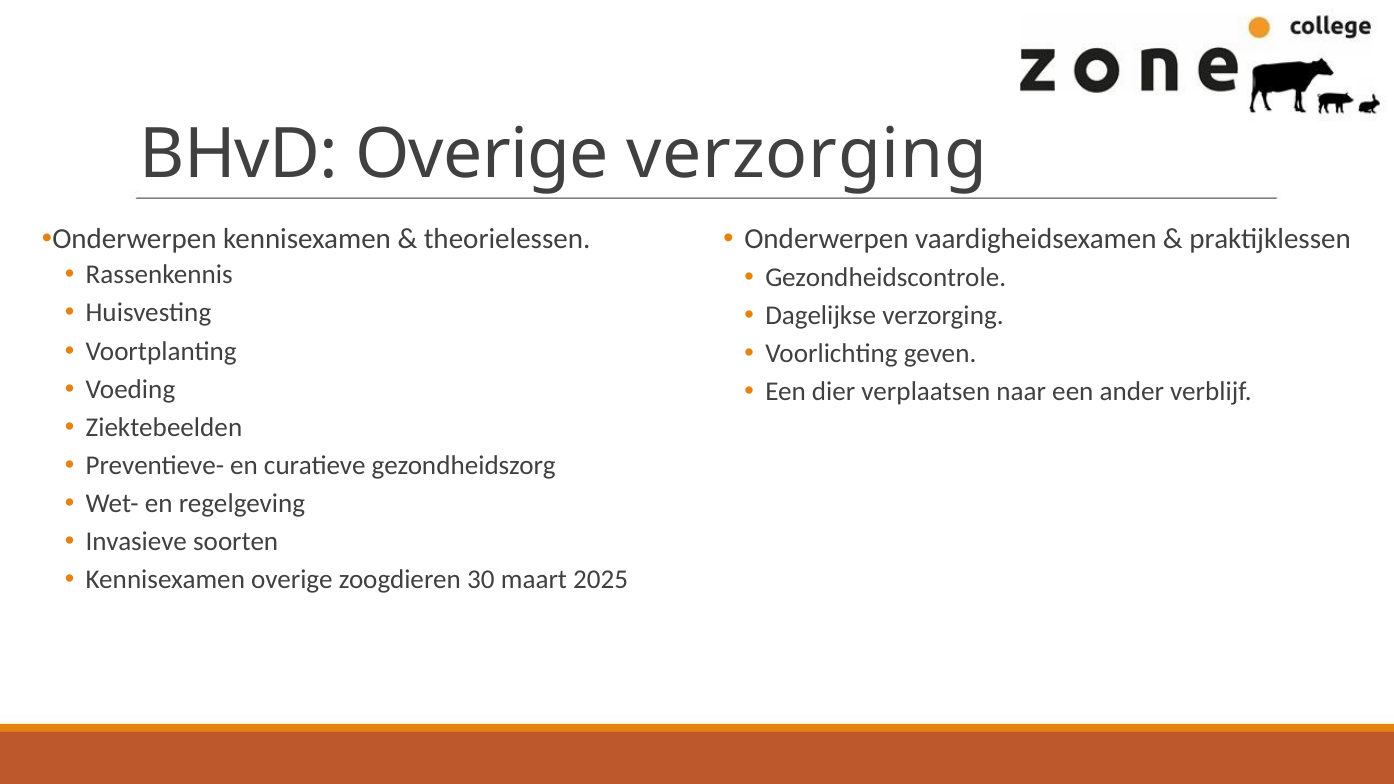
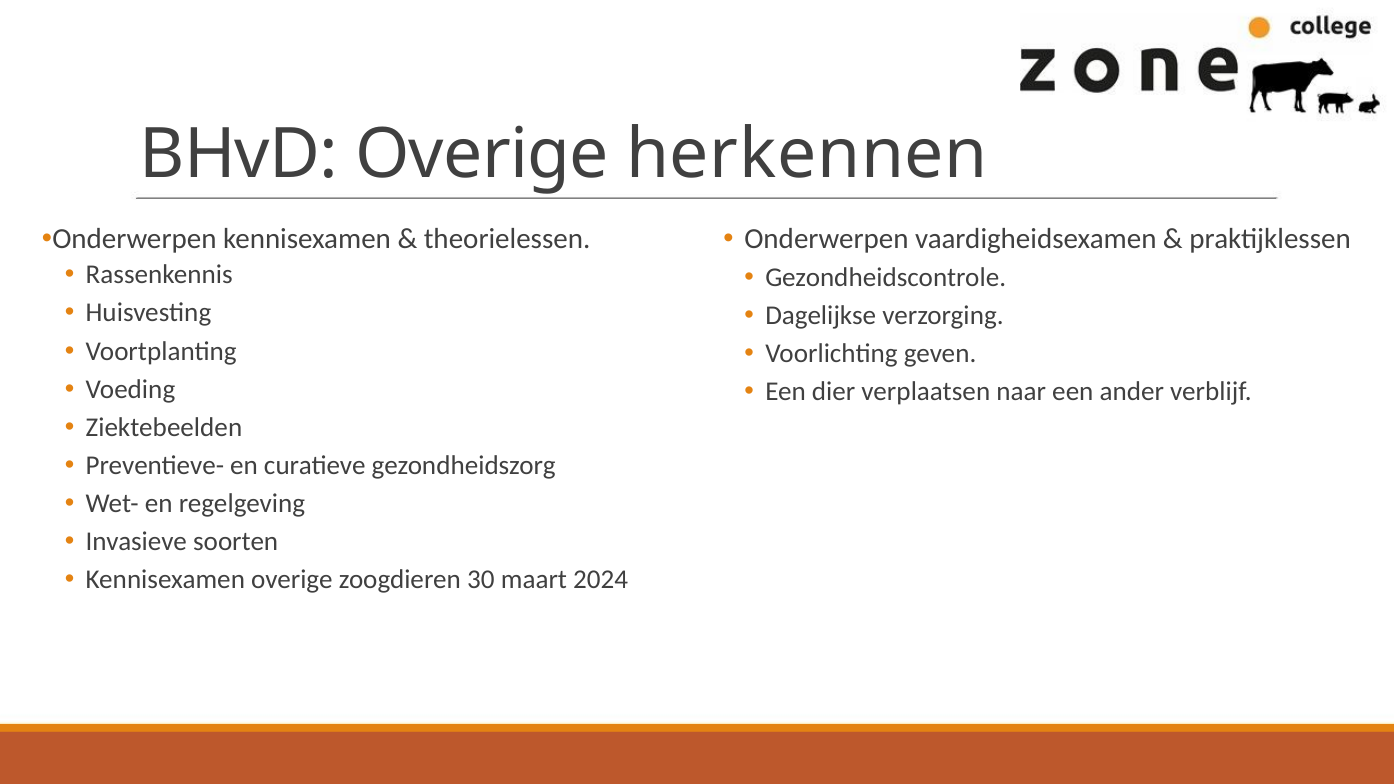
Overige verzorging: verzorging -> herkennen
2025: 2025 -> 2024
